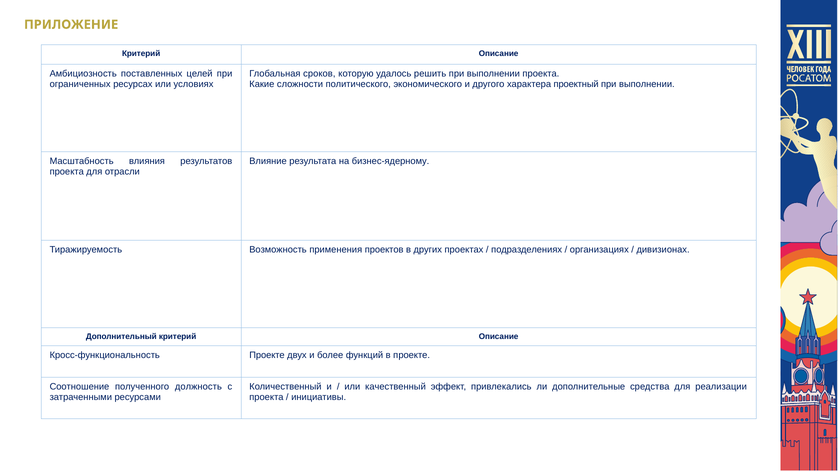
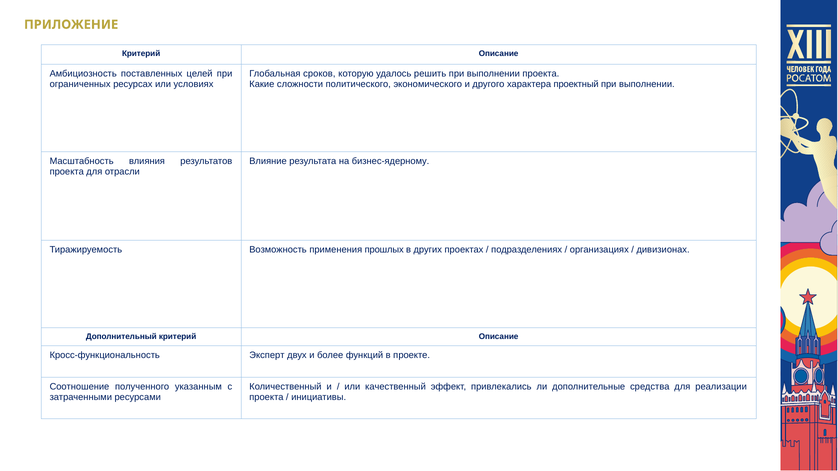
проектов: проектов -> прошлых
Кросс-функциональность Проекте: Проекте -> Эксперт
должность: должность -> указанным
